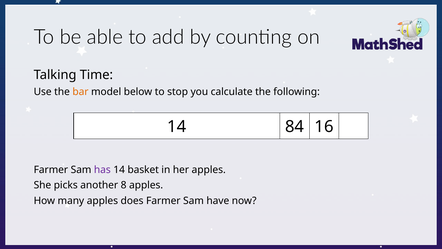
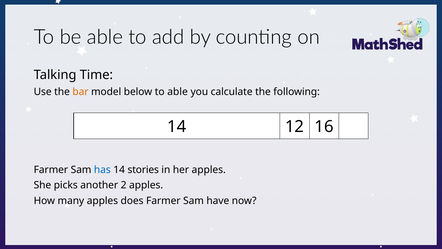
to stop: stop -> able
84: 84 -> 12
has colour: purple -> blue
basket: basket -> stories
8: 8 -> 2
